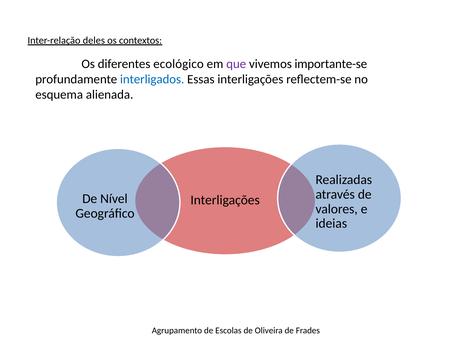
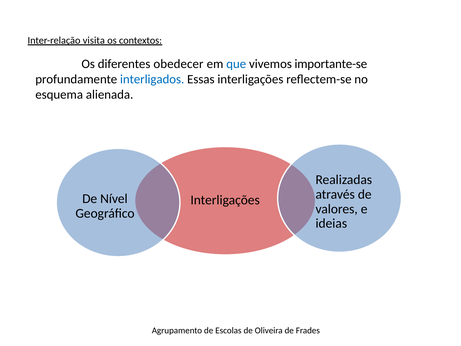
deles: deles -> visita
ecológico: ecológico -> obedecer
que colour: purple -> blue
